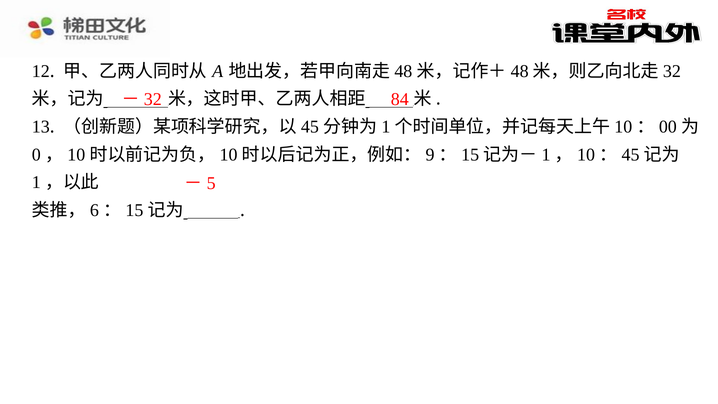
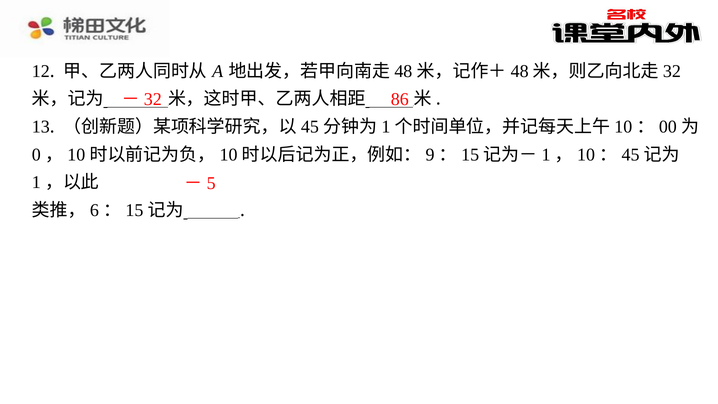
84: 84 -> 86
